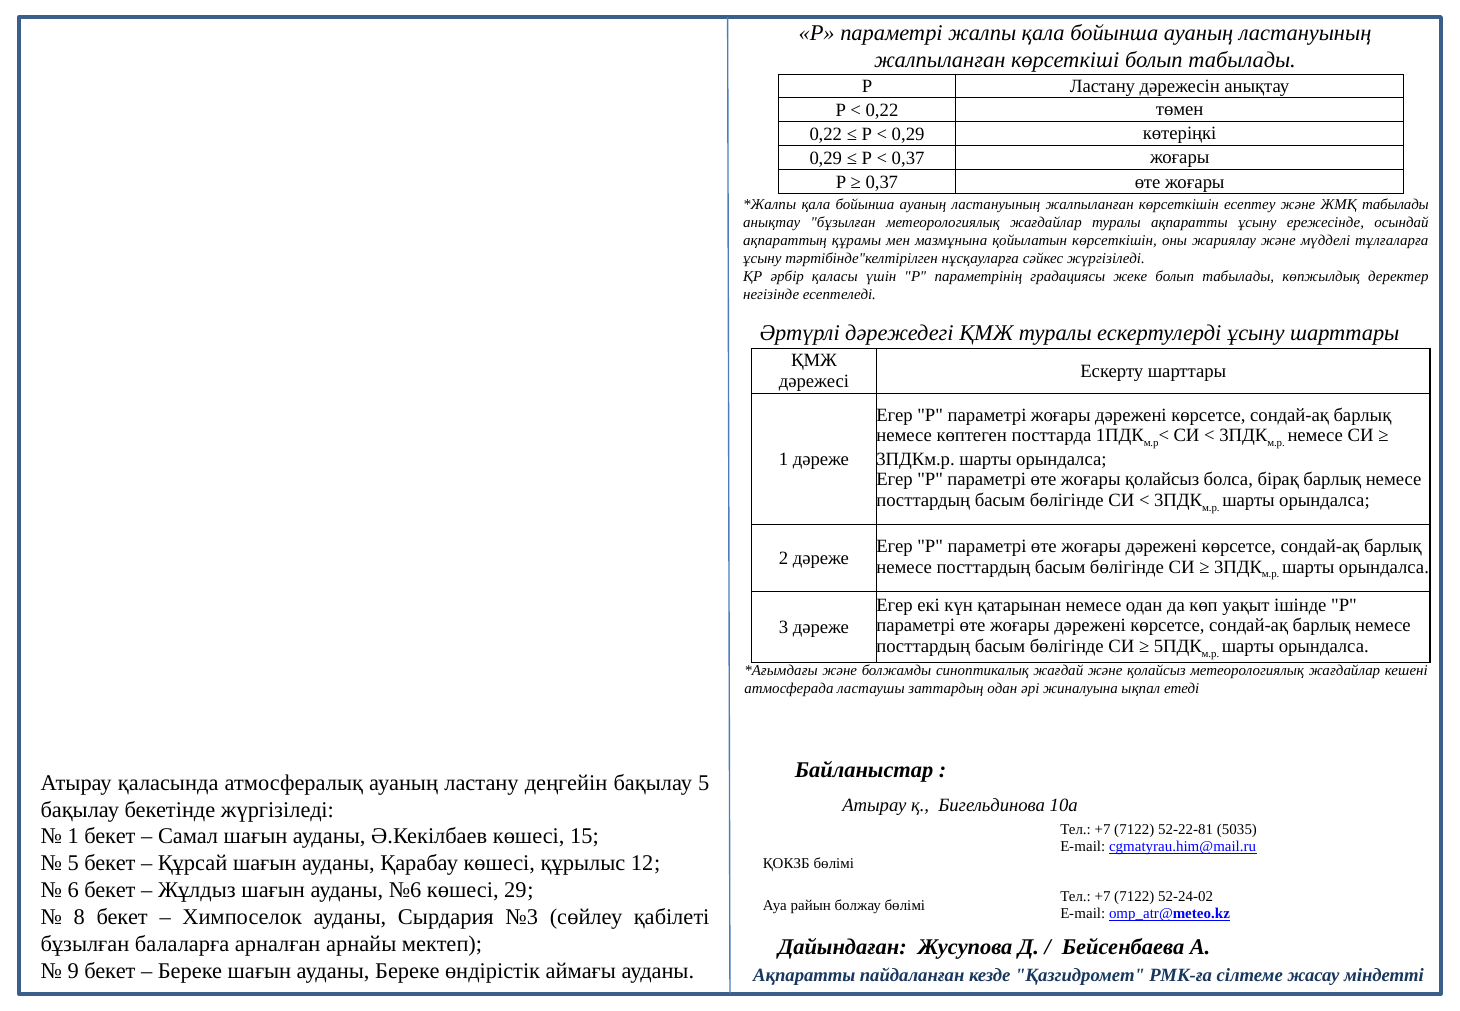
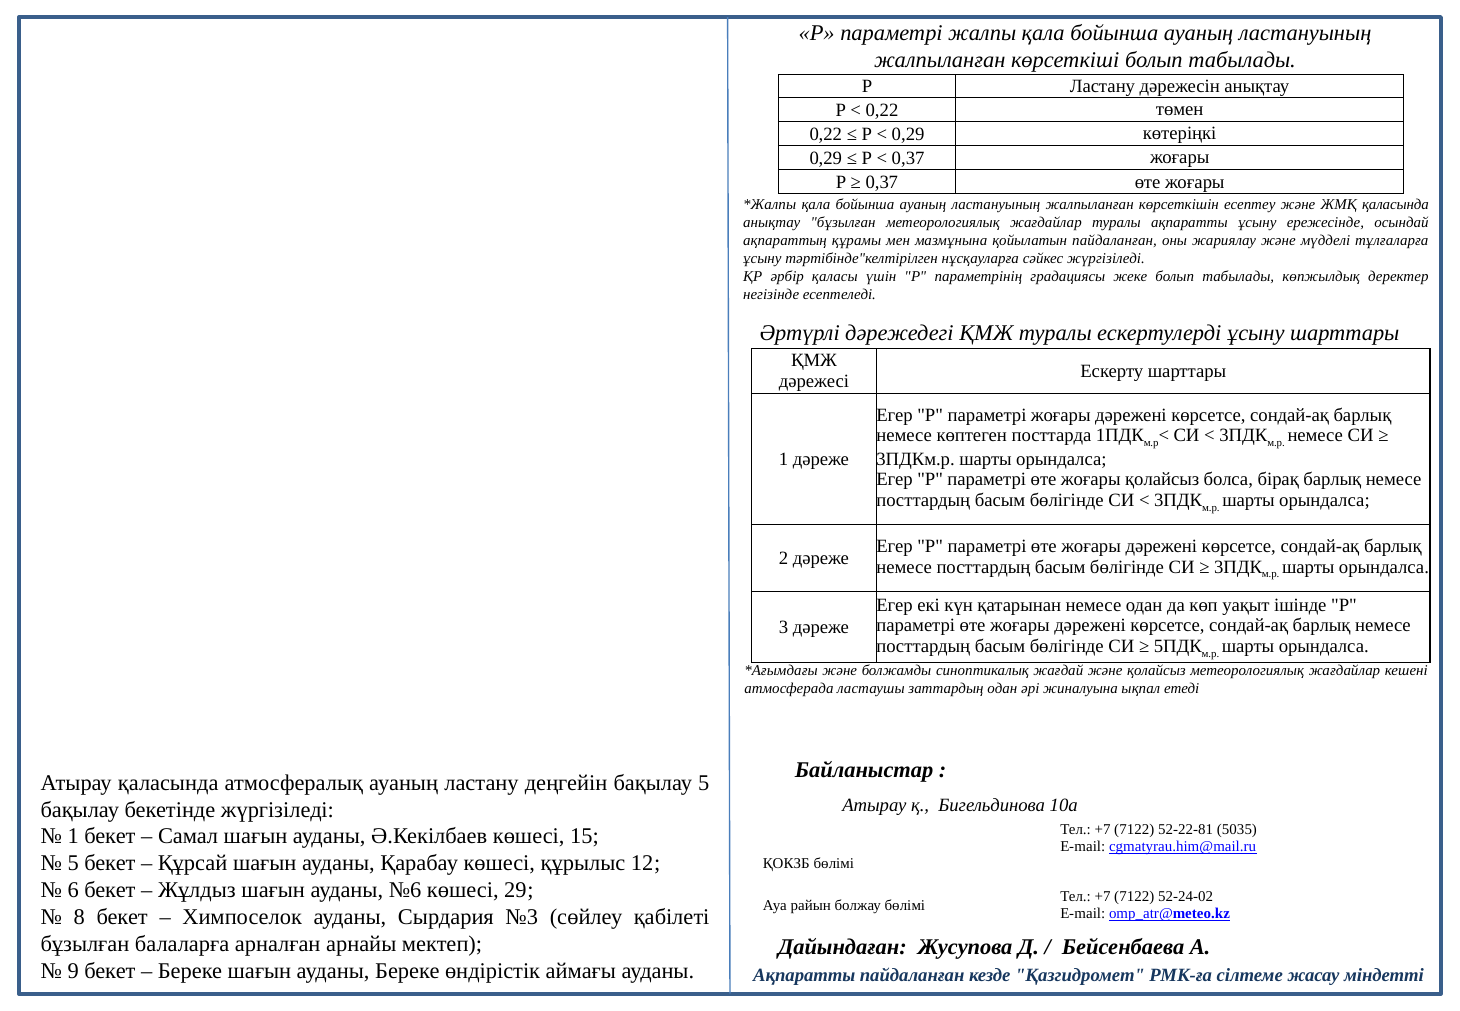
ЖМҚ табылады: табылады -> қаласында
қойылатын көрсеткішін: көрсеткішін -> пайдаланған
